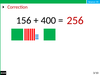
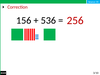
400: 400 -> 536
